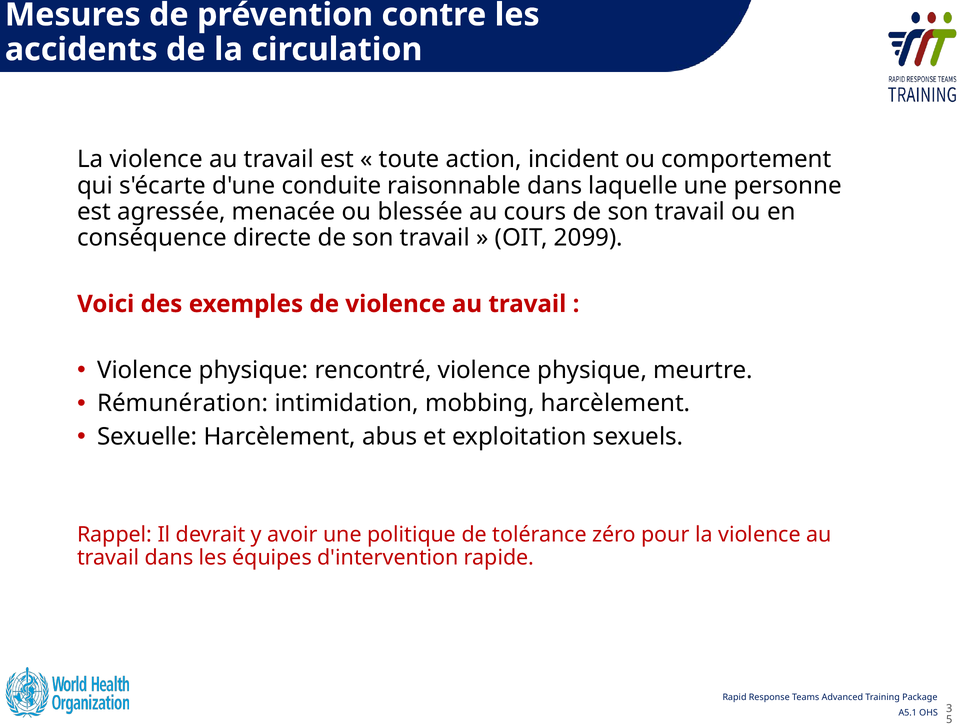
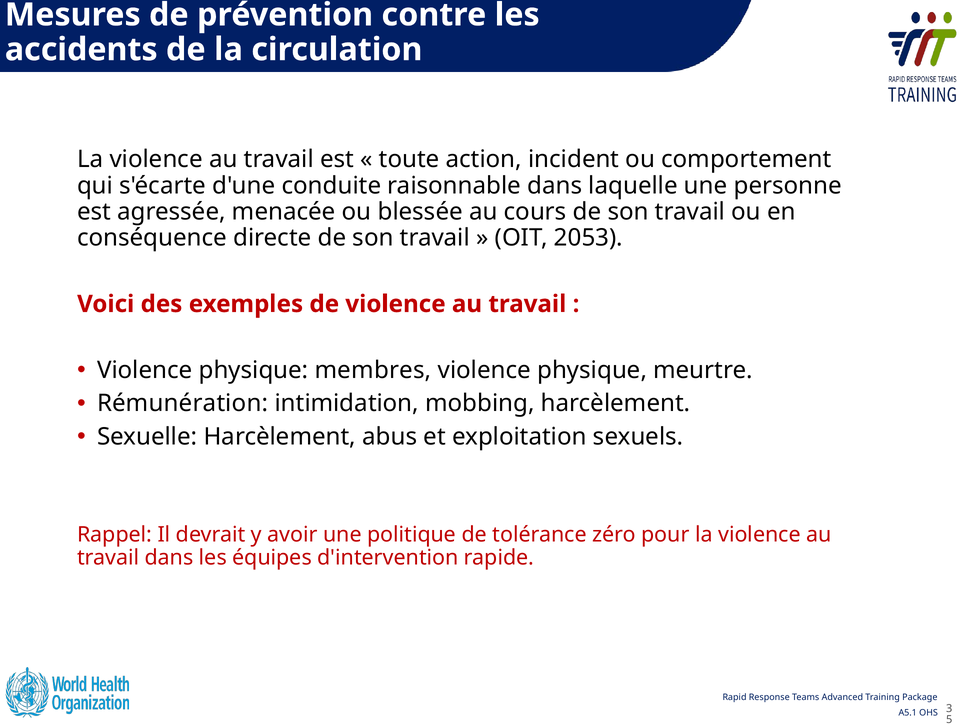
2099: 2099 -> 2053
rencontré: rencontré -> membres
